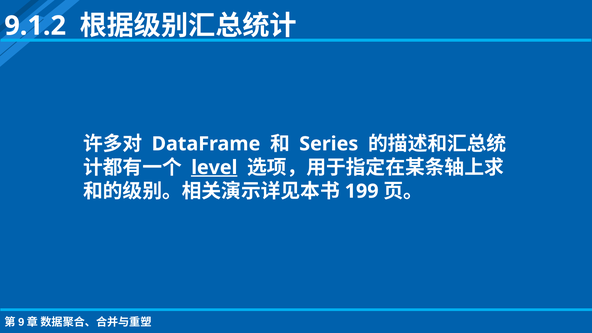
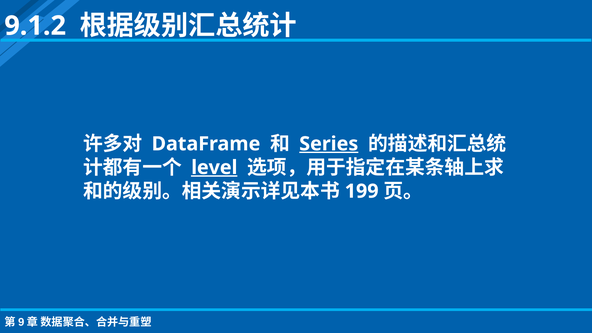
Series underline: none -> present
